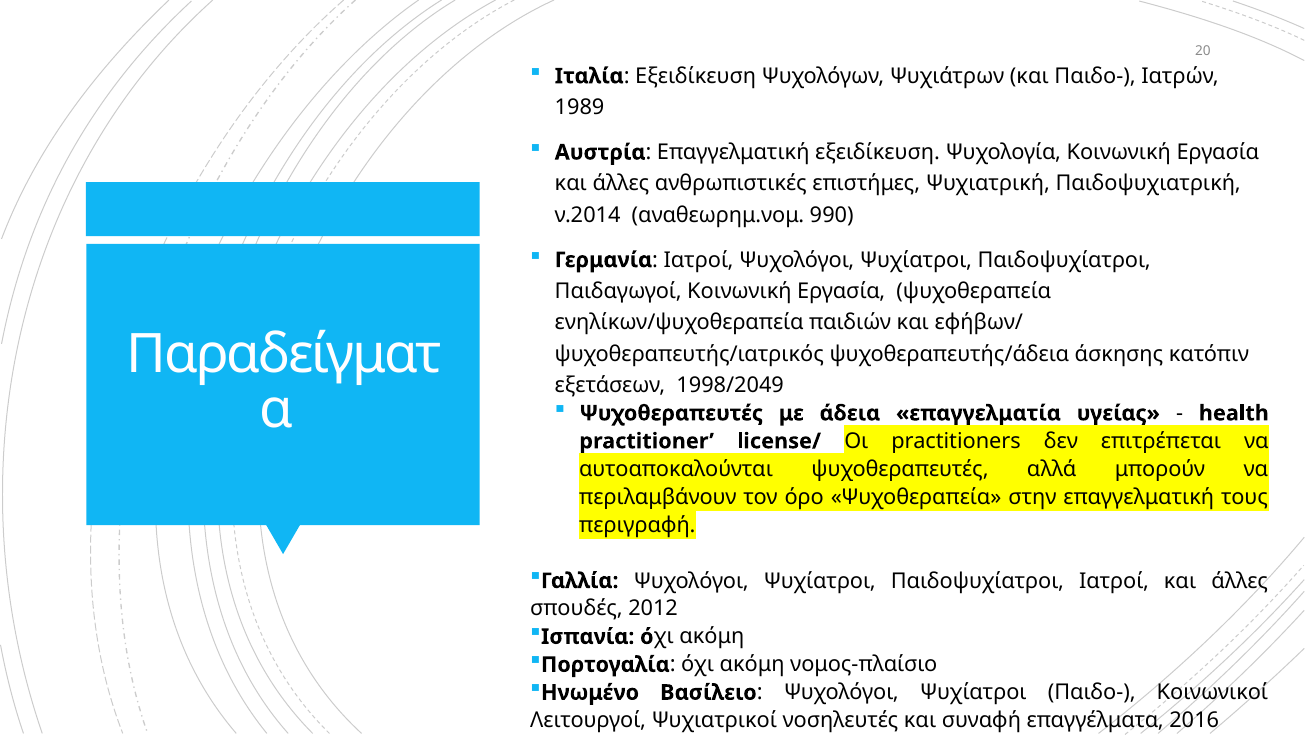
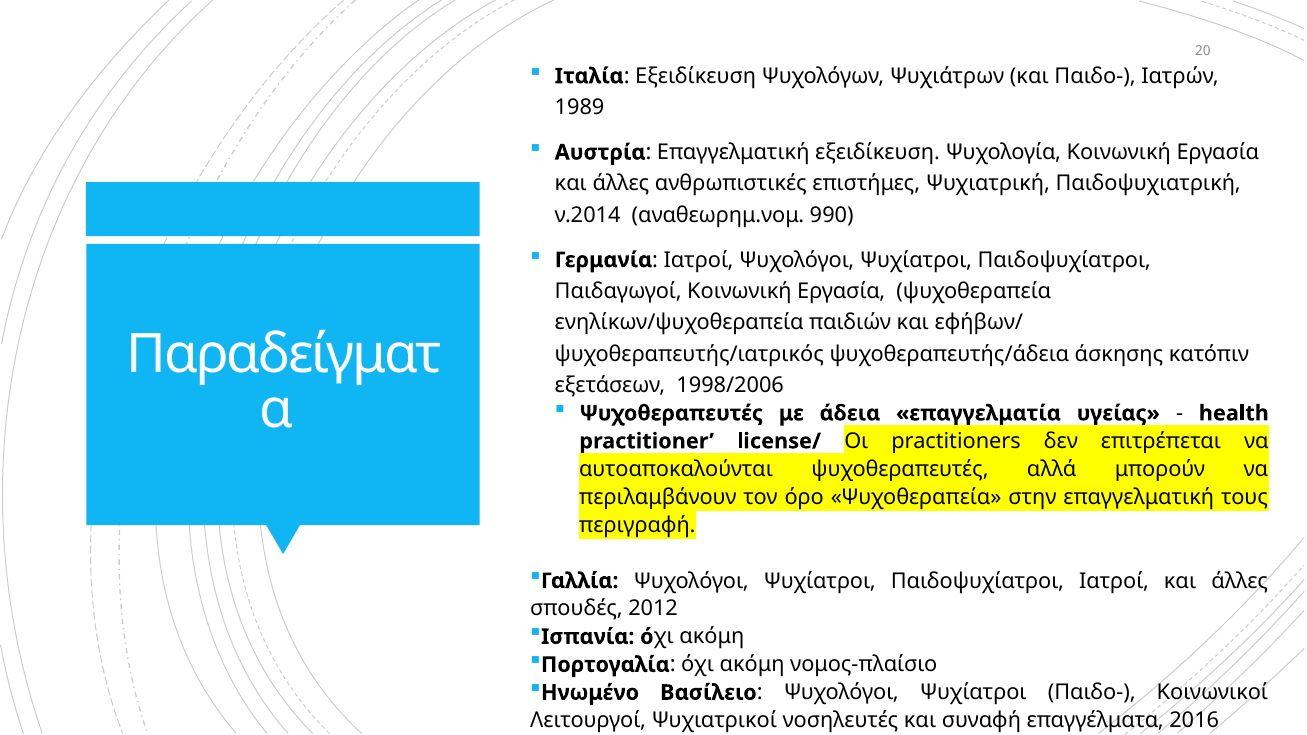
1998/2049: 1998/2049 -> 1998/2006
